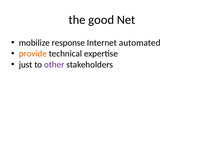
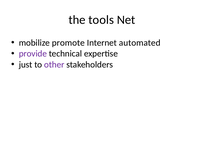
good: good -> tools
response: response -> promote
provide colour: orange -> purple
